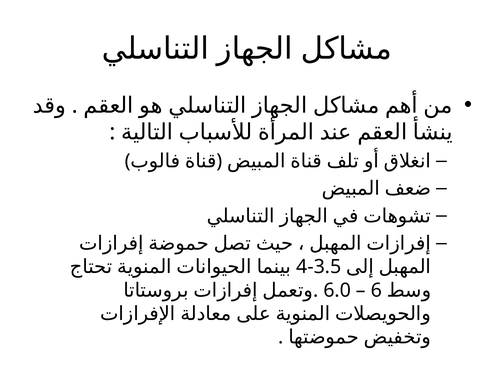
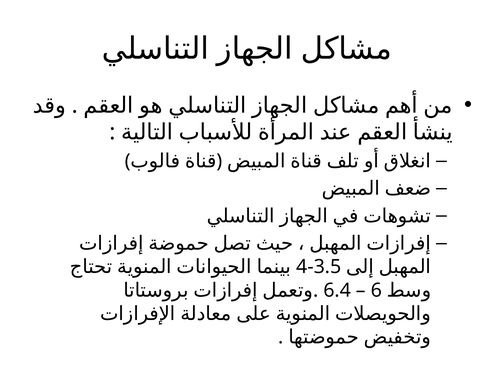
6.0: 6.0 -> 6.4
